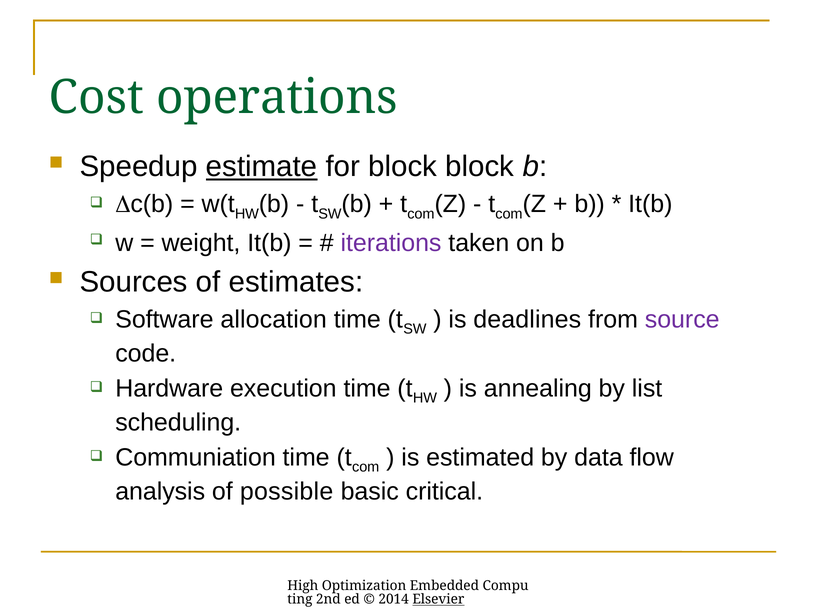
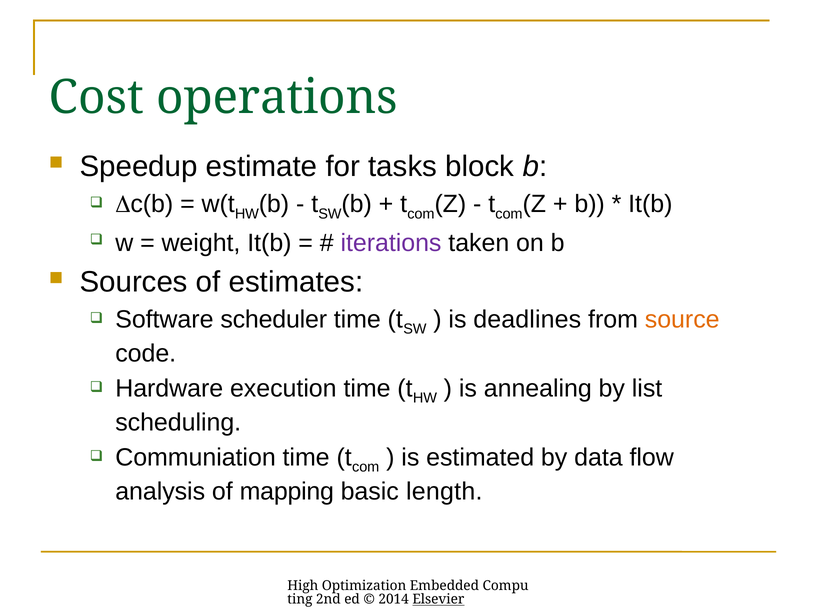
estimate underline: present -> none
for block: block -> tasks
allocation: allocation -> scheduler
source colour: purple -> orange
possible: possible -> mapping
critical: critical -> length
